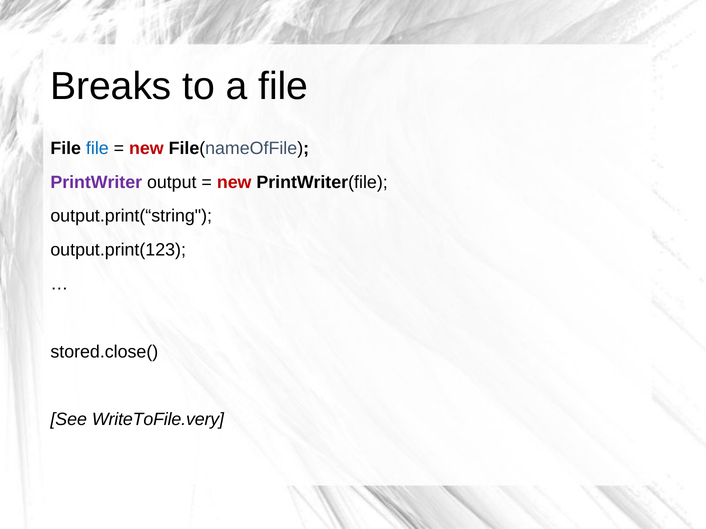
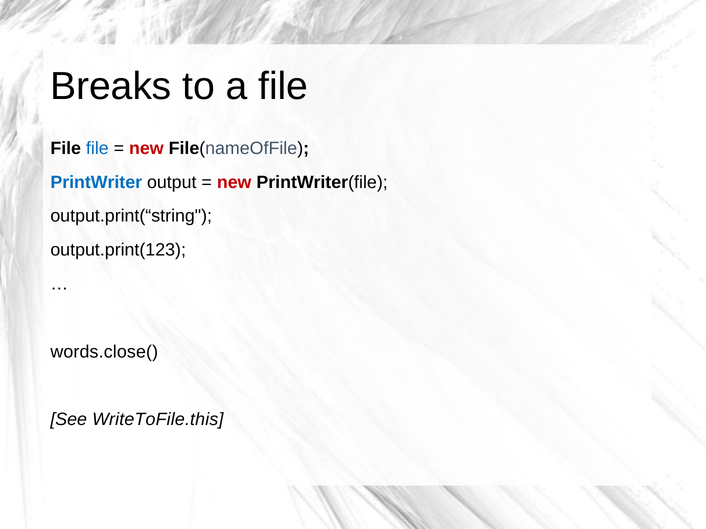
PrintWriter colour: purple -> blue
stored.close(: stored.close( -> words.close(
WriteToFile.very: WriteToFile.very -> WriteToFile.this
